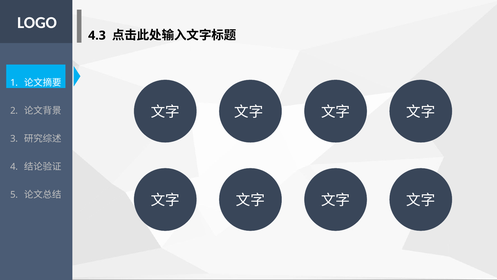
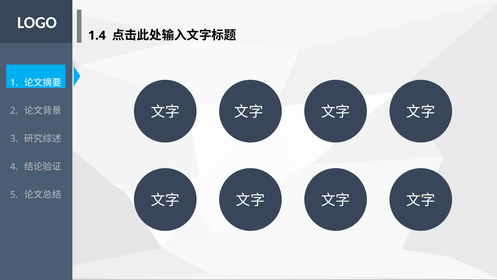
4.3: 4.3 -> 1.4
